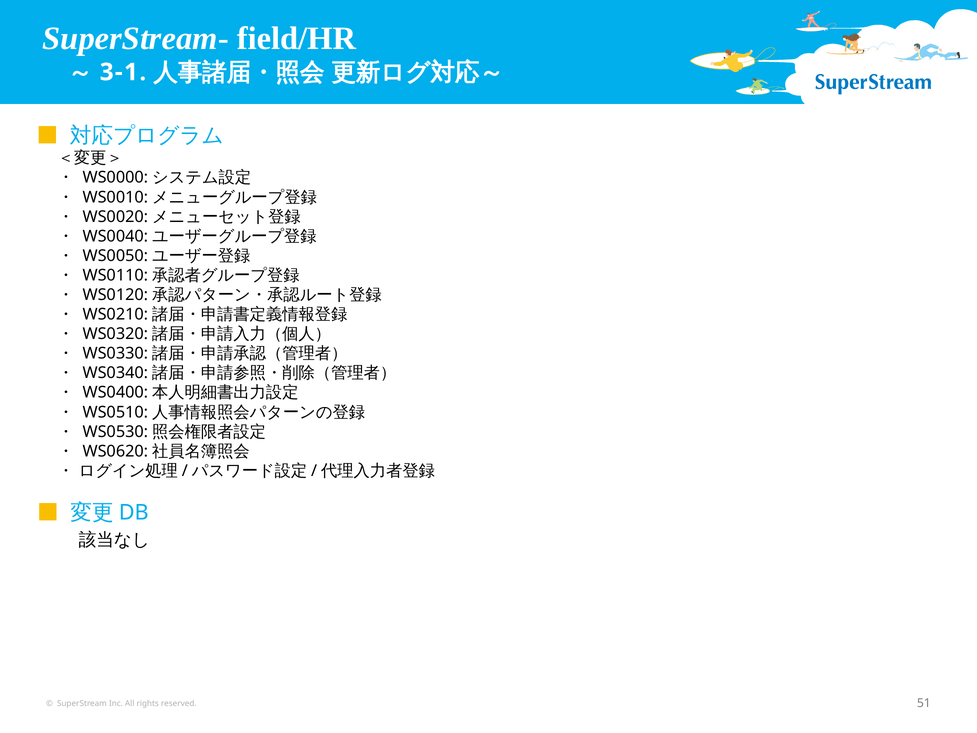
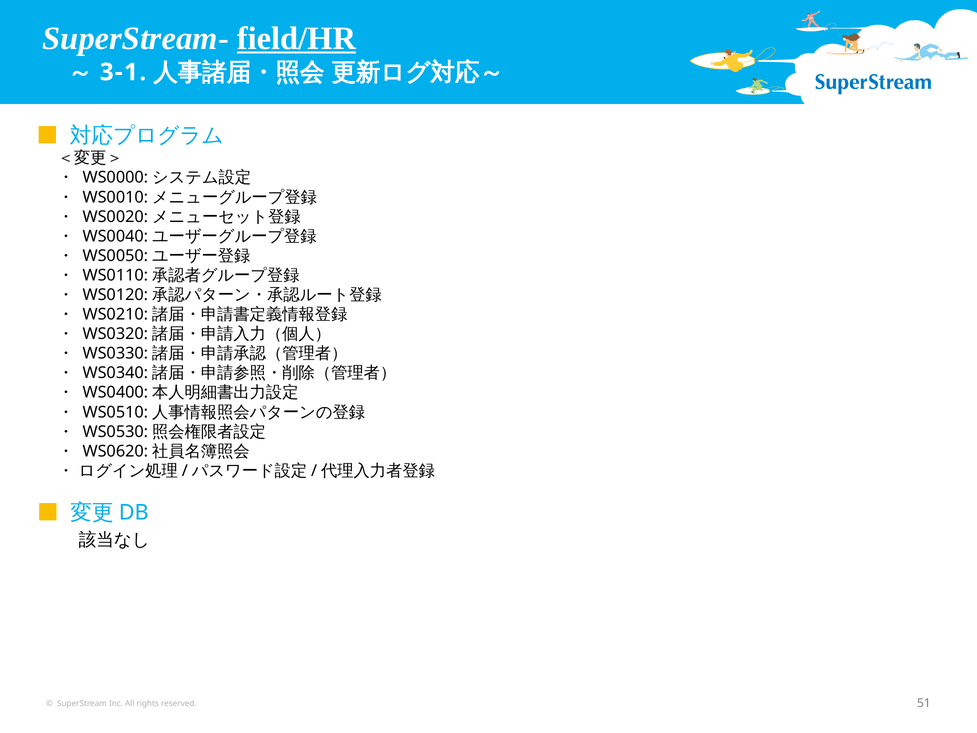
field/HR underline: none -> present
